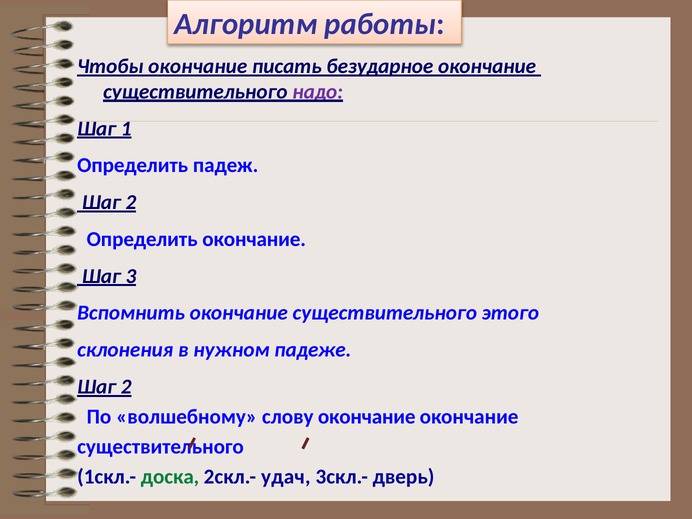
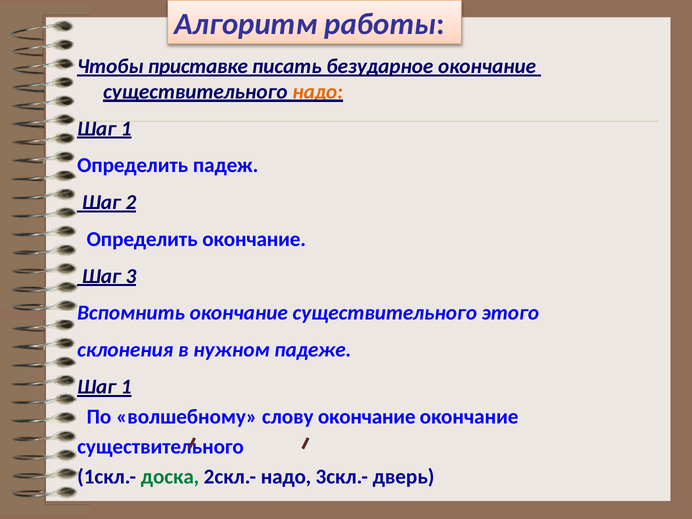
Чтобы окончание: окончание -> приставке
надо at (318, 92) colour: purple -> orange
2 at (126, 387): 2 -> 1
2скл.- удач: удач -> надо
